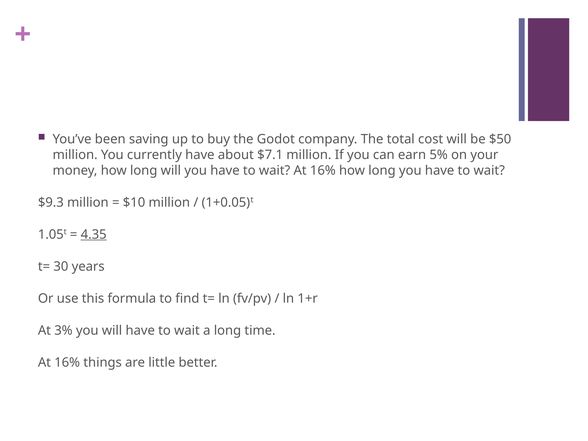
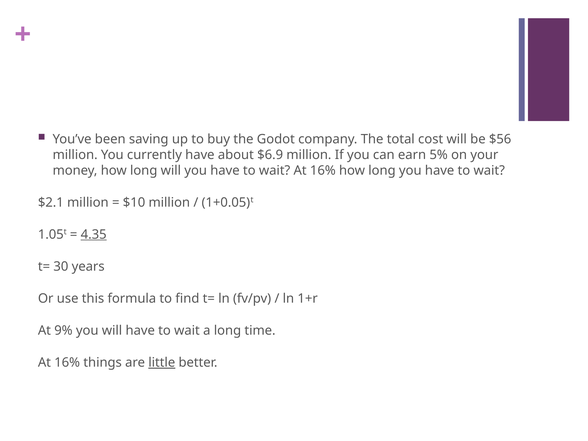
$50: $50 -> $56
$7.1: $7.1 -> $6.9
$9.3: $9.3 -> $2.1
3%: 3% -> 9%
little underline: none -> present
